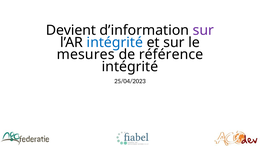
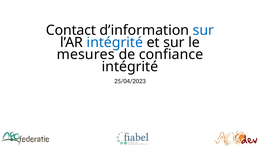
Devient: Devient -> Contact
sur at (203, 30) colour: purple -> blue
référence: référence -> confiance
